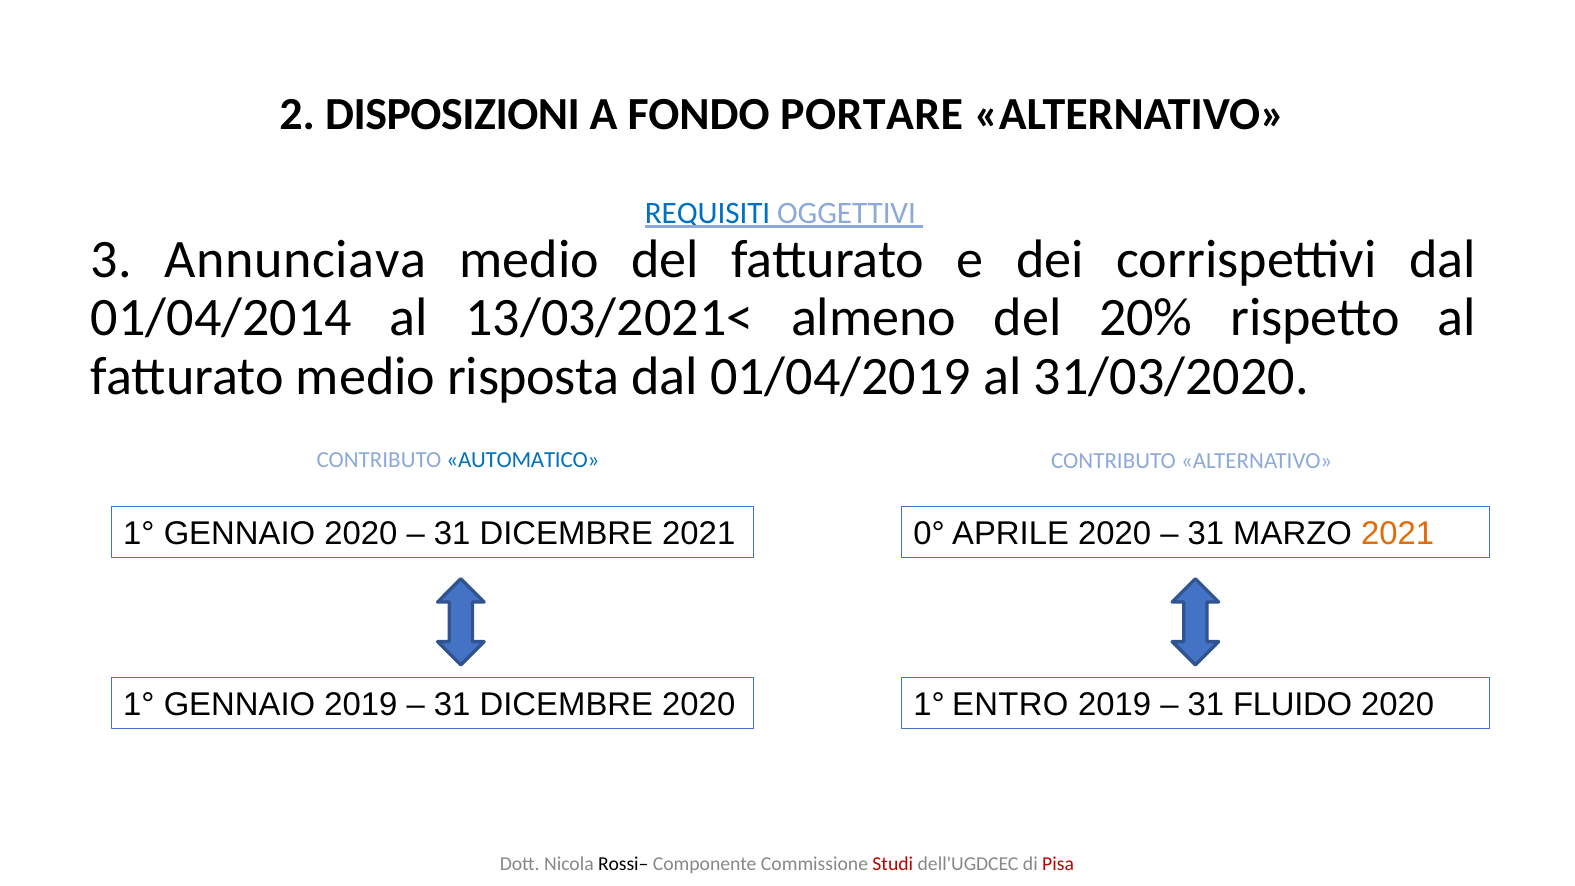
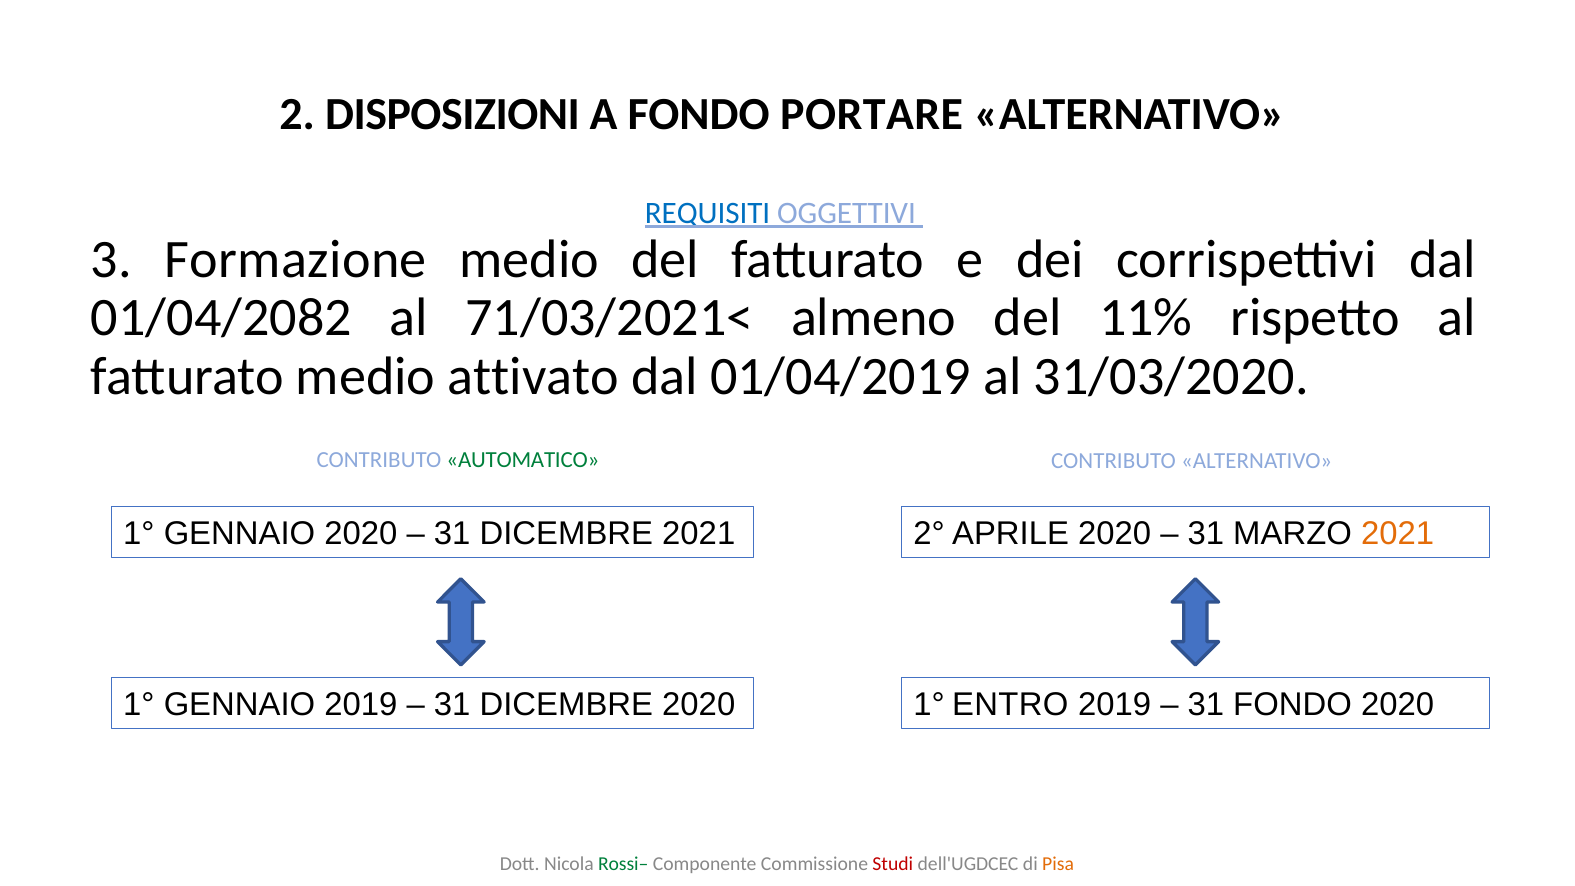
Annunciava: Annunciava -> Formazione
01/04/2014: 01/04/2014 -> 01/04/2082
13/03/2021<: 13/03/2021< -> 71/03/2021<
20%: 20% -> 11%
risposta: risposta -> attivato
AUTOMATICO colour: blue -> green
0°: 0° -> 2°
31 FLUIDO: FLUIDO -> FONDO
Rossi– colour: black -> green
Pisa colour: red -> orange
